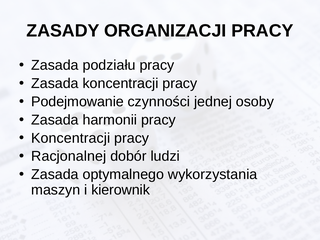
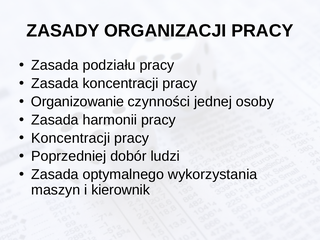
Podejmowanie: Podejmowanie -> Organizowanie
Racjonalnej: Racjonalnej -> Poprzedniej
